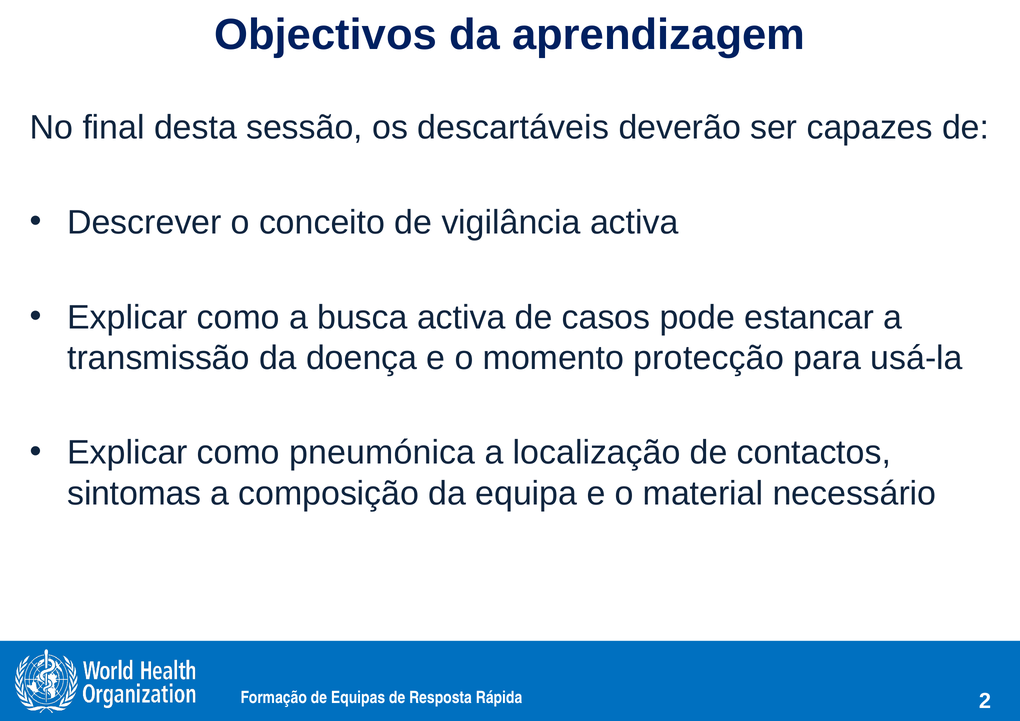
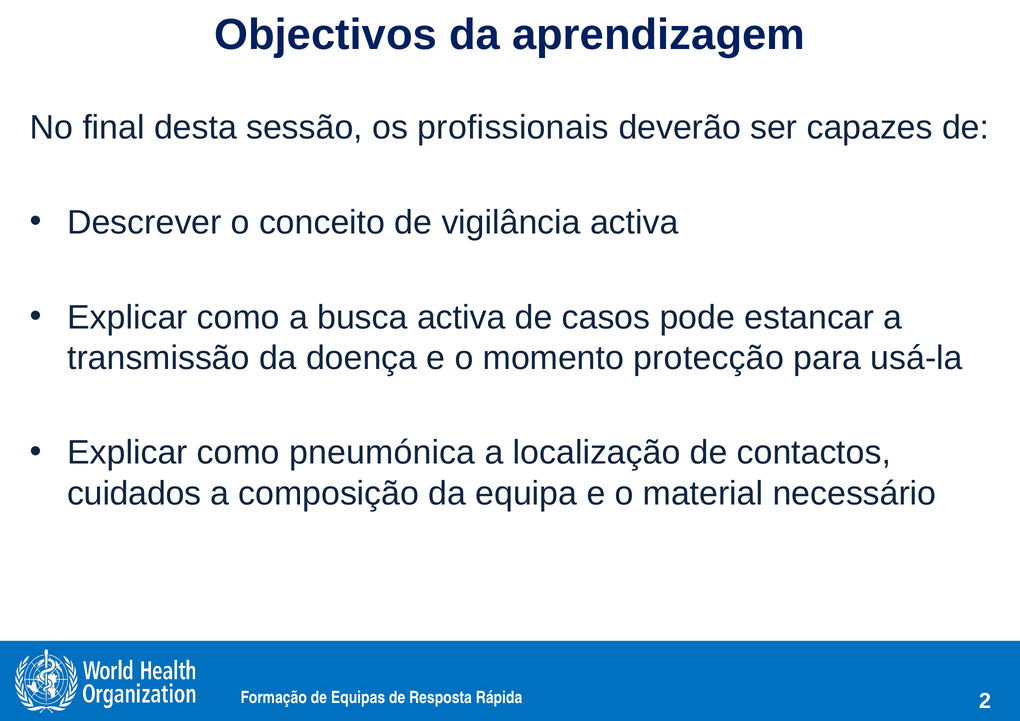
descartáveis: descartáveis -> profissionais
sintomas: sintomas -> cuidados
